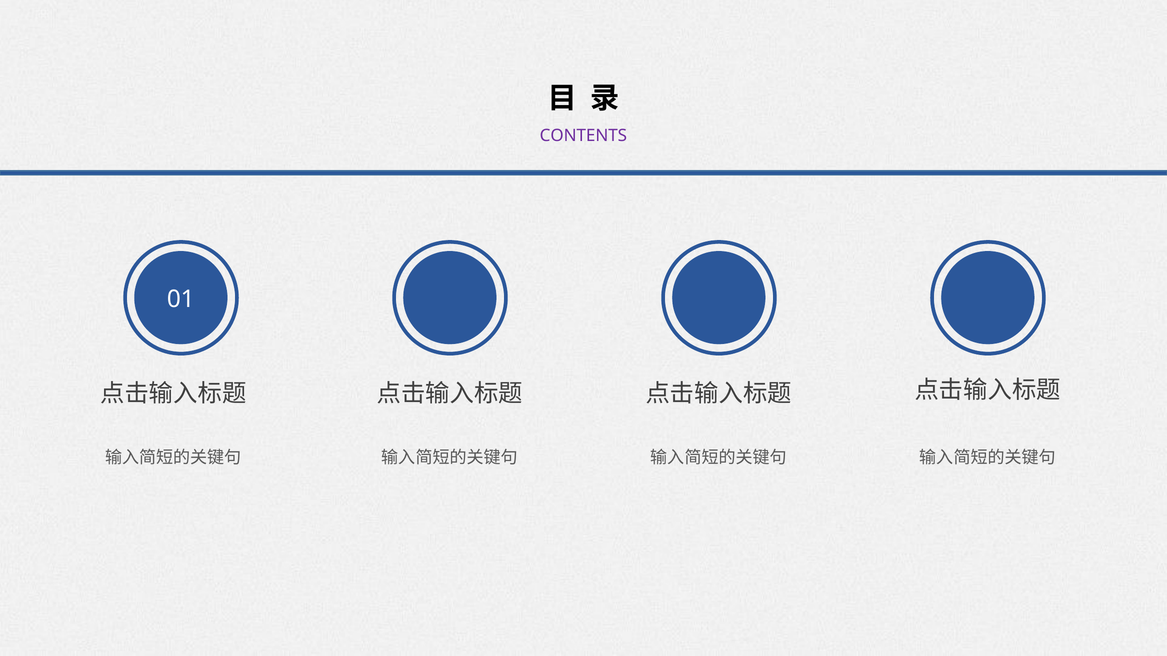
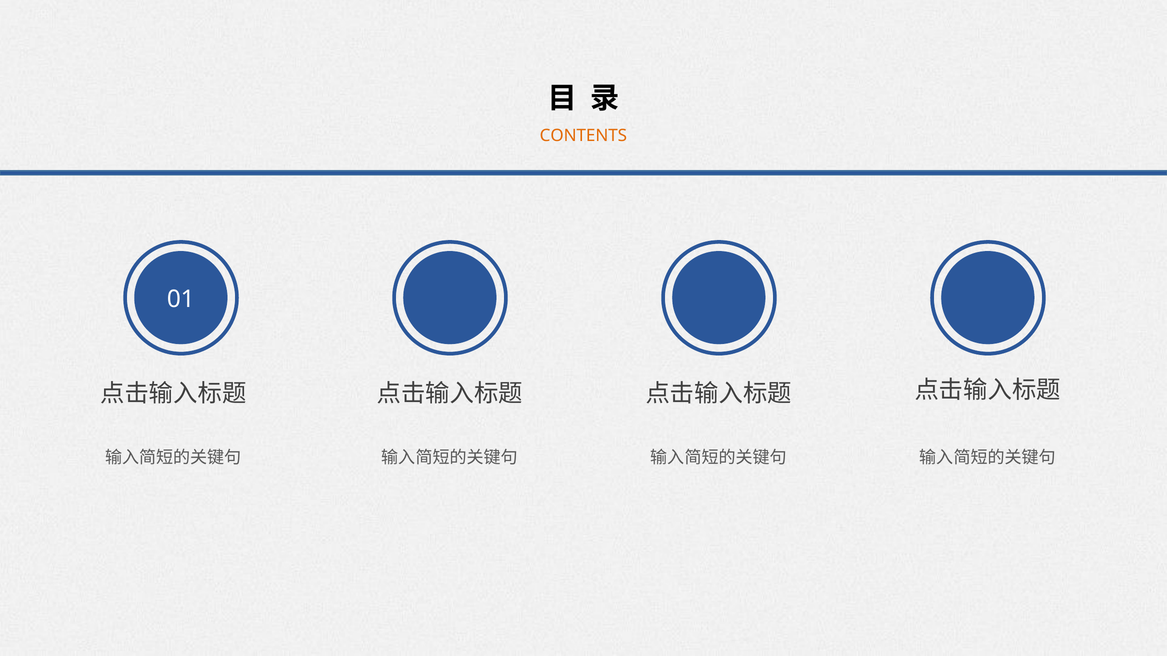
CONTENTS colour: purple -> orange
